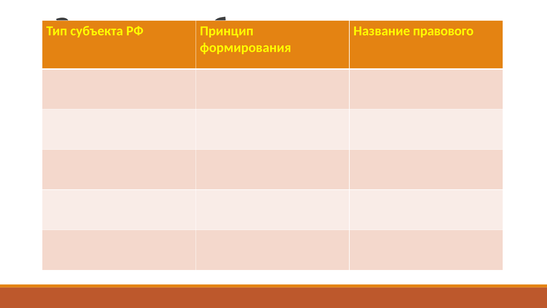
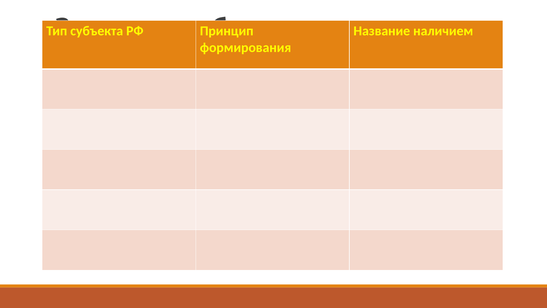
правового: правового -> наличием
